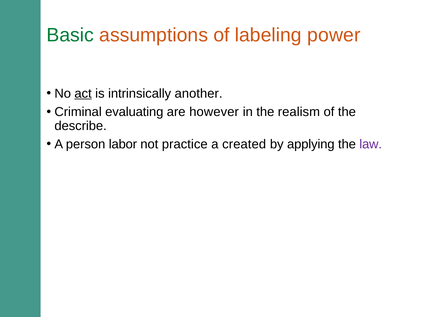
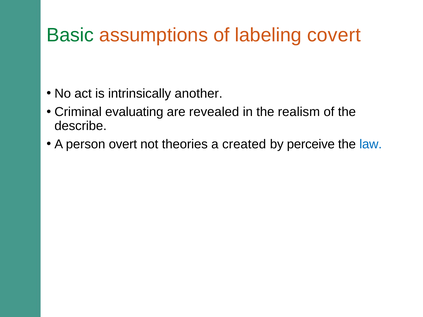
power: power -> covert
act underline: present -> none
however: however -> revealed
labor: labor -> overt
practice: practice -> theories
applying: applying -> perceive
law colour: purple -> blue
